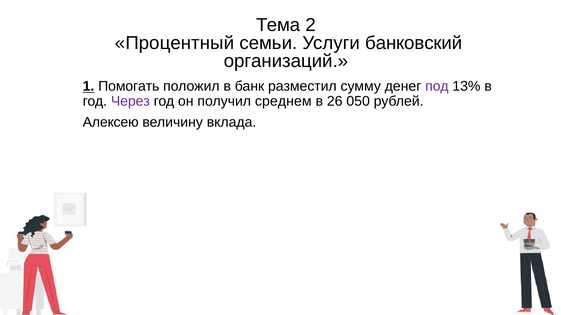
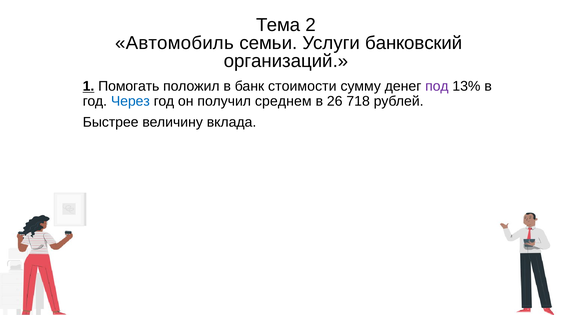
Процентный: Процентный -> Автомобиль
разместил: разместил -> стоимости
Через colour: purple -> blue
050: 050 -> 718
Алексею: Алексею -> Быстрее
